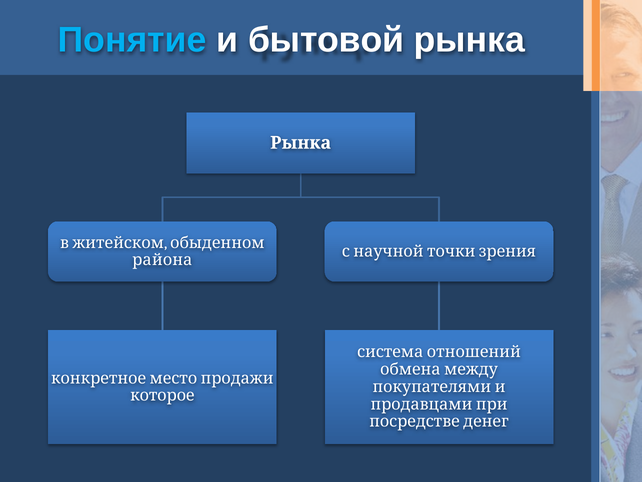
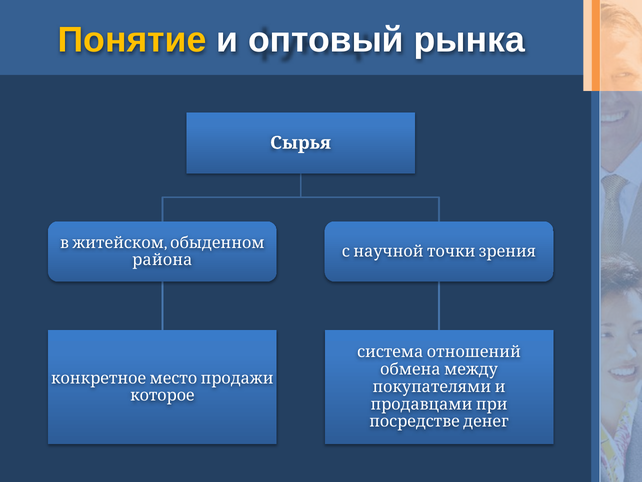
Понятие colour: light blue -> yellow
бытовой: бытовой -> оптовый
Рынка at (301, 143): Рынка -> Сырья
